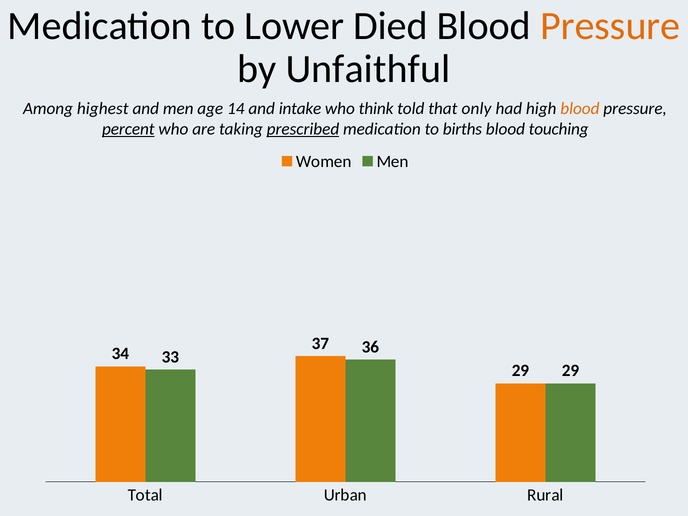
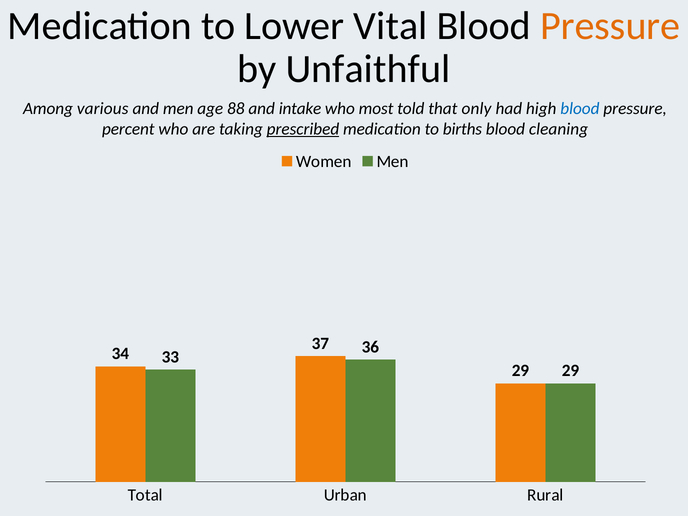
Died: Died -> Vital
highest: highest -> various
14: 14 -> 88
think: think -> most
blood at (580, 109) colour: orange -> blue
percent underline: present -> none
touching: touching -> cleaning
